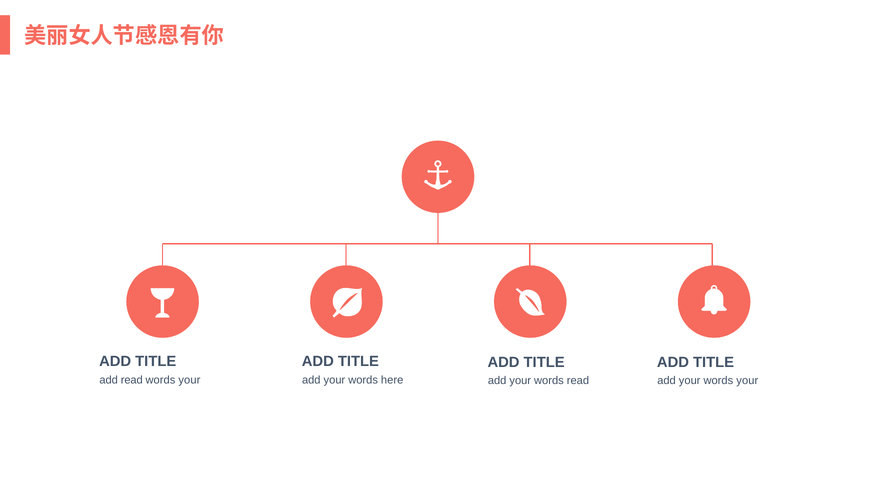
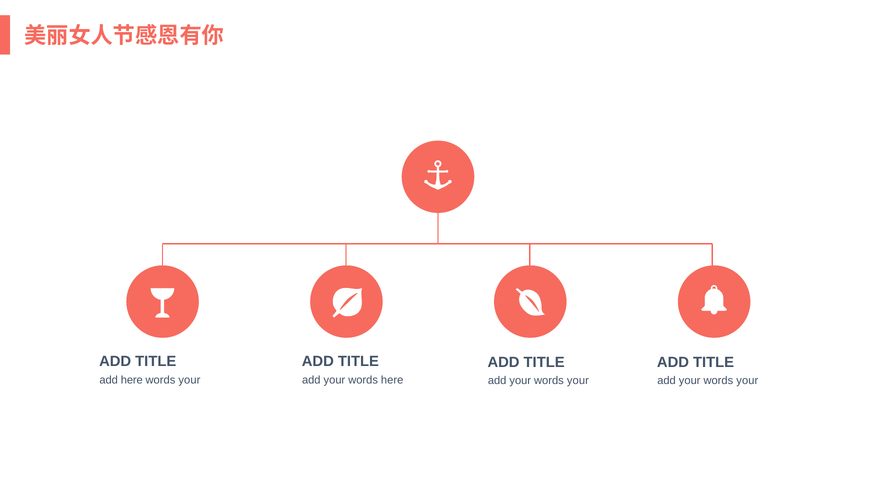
add read: read -> here
read at (578, 380): read -> your
